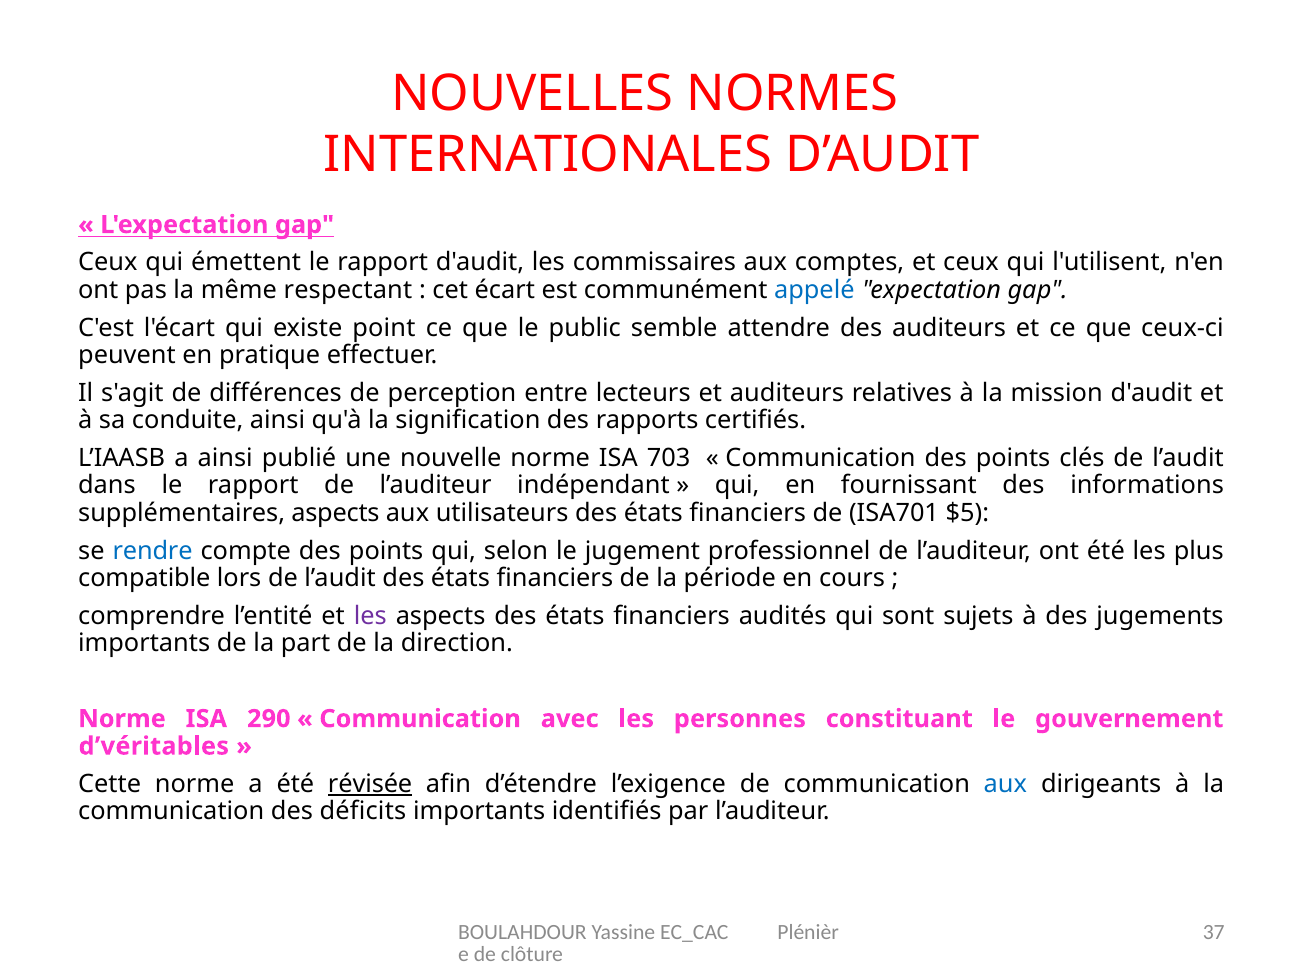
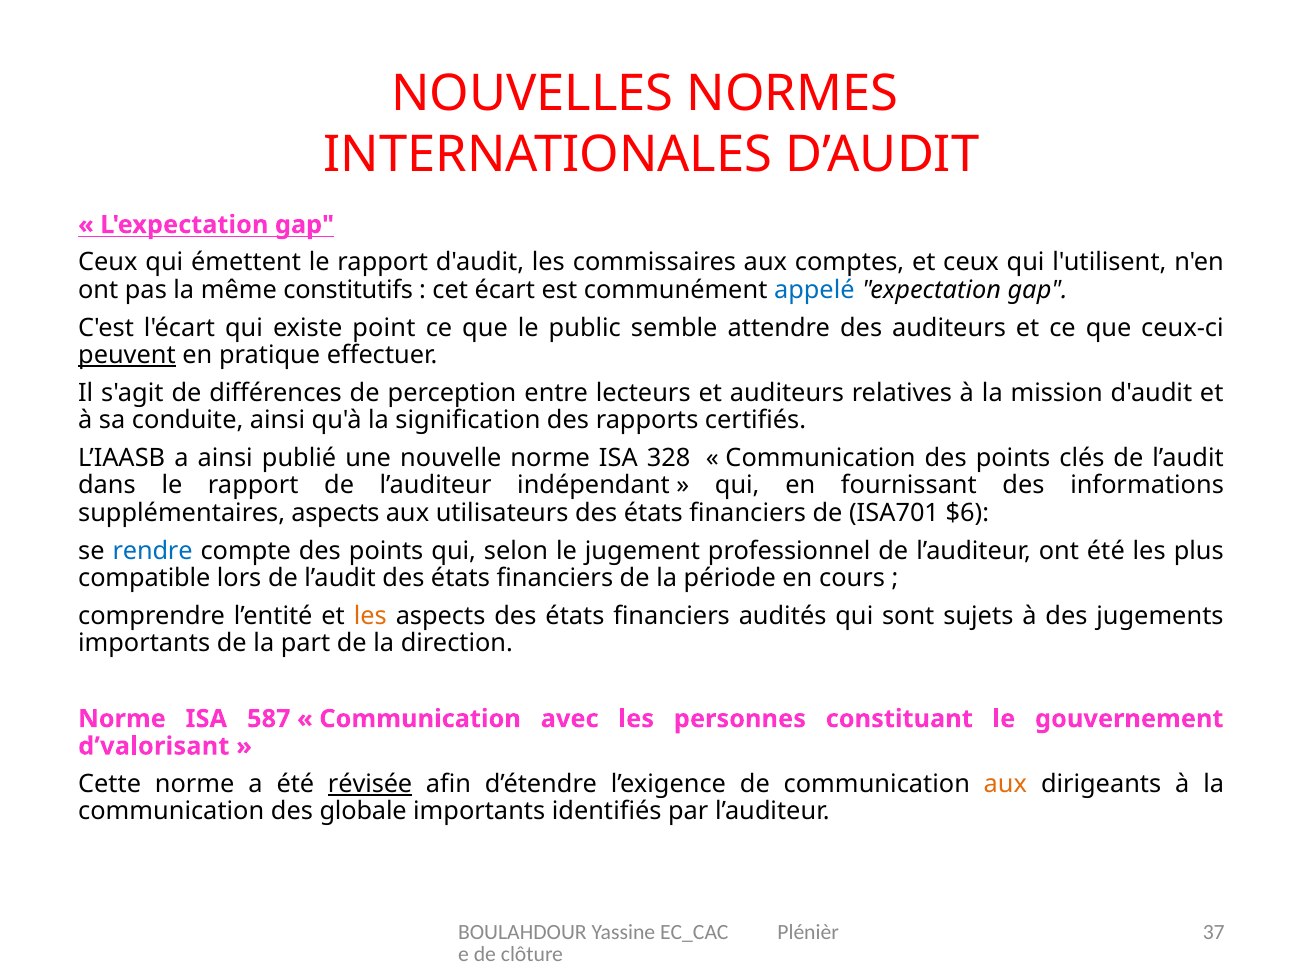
respectant: respectant -> constitutifs
peuvent underline: none -> present
703: 703 -> 328
$5: $5 -> $6
les at (370, 616) colour: purple -> orange
290: 290 -> 587
d’véritables: d’véritables -> d’valorisant
aux at (1005, 784) colour: blue -> orange
déficits: déficits -> globale
